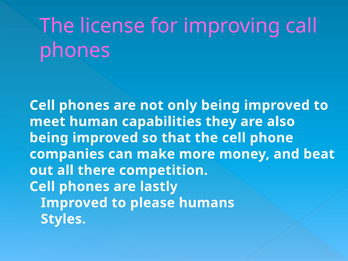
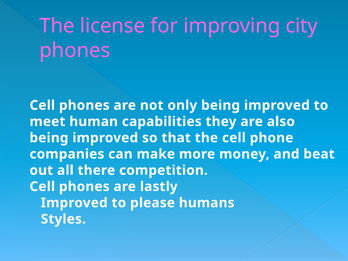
call: call -> city
